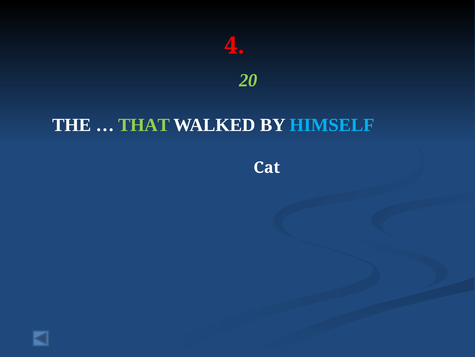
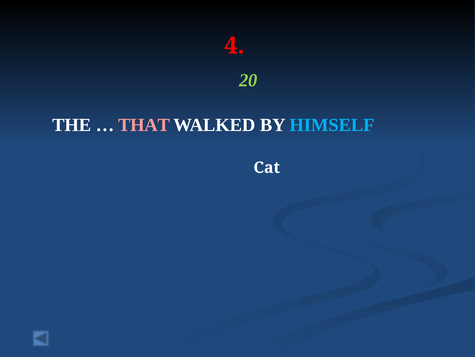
THAT colour: light green -> pink
